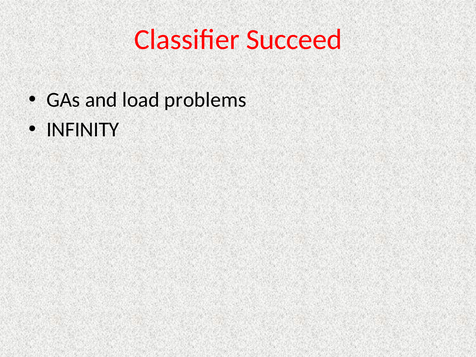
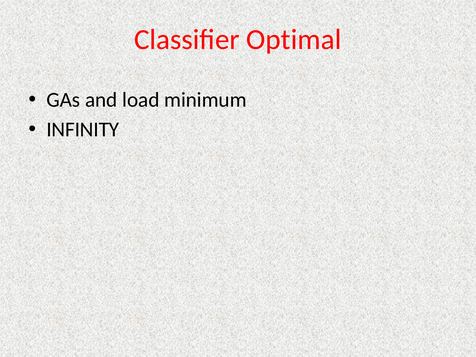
Succeed: Succeed -> Optimal
problems: problems -> minimum
